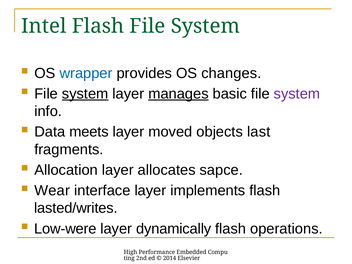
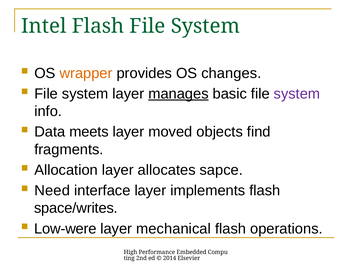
wrapper colour: blue -> orange
system at (85, 94) underline: present -> none
last: last -> find
Wear: Wear -> Need
lasted/writes: lasted/writes -> space/writes
dynamically: dynamically -> mechanical
